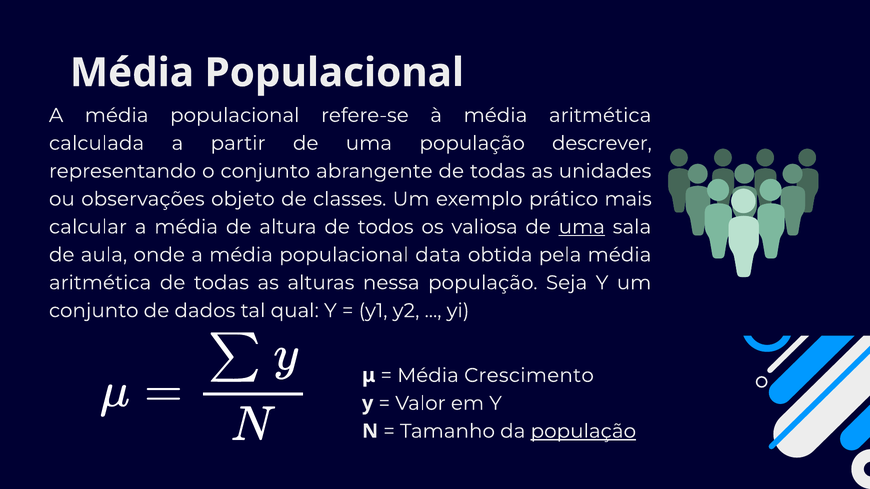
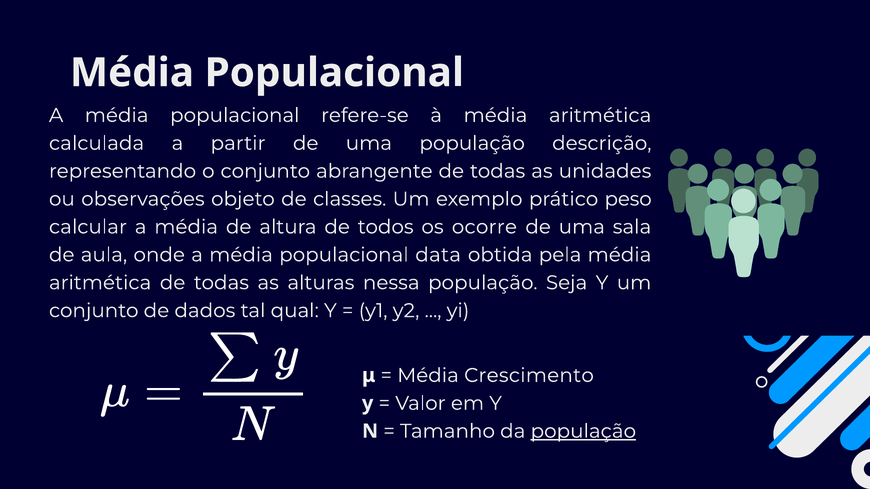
descrever: descrever -> descrição
mais: mais -> peso
valiosa: valiosa -> ocorre
uma at (582, 227) underline: present -> none
